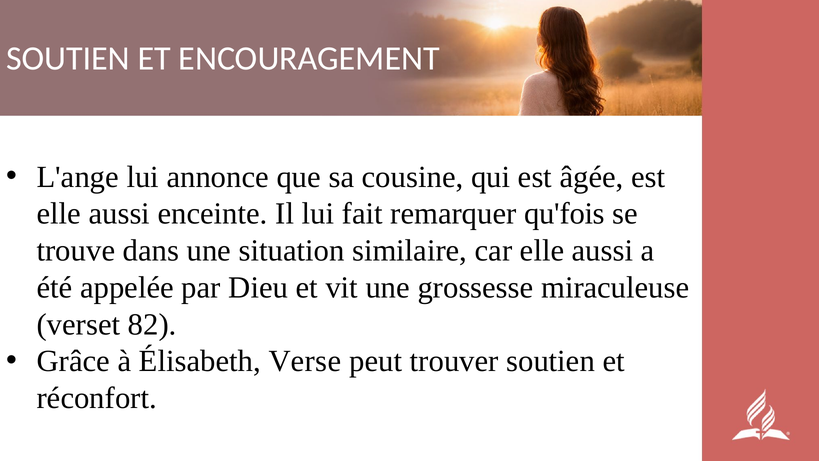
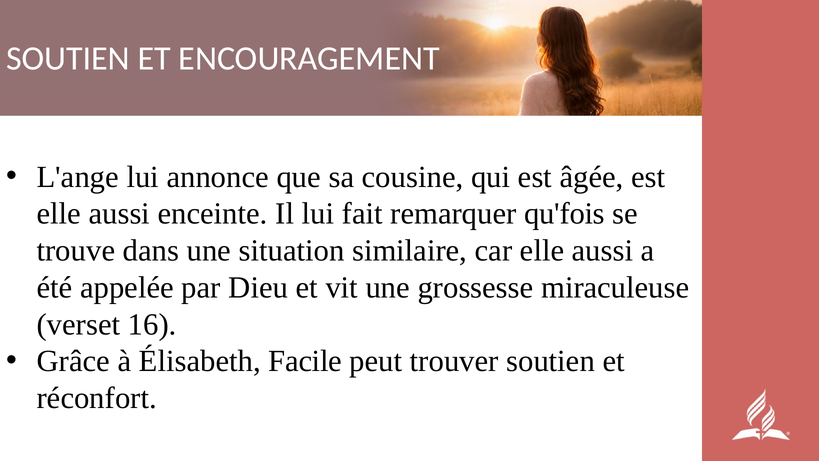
82: 82 -> 16
Verse: Verse -> Facile
